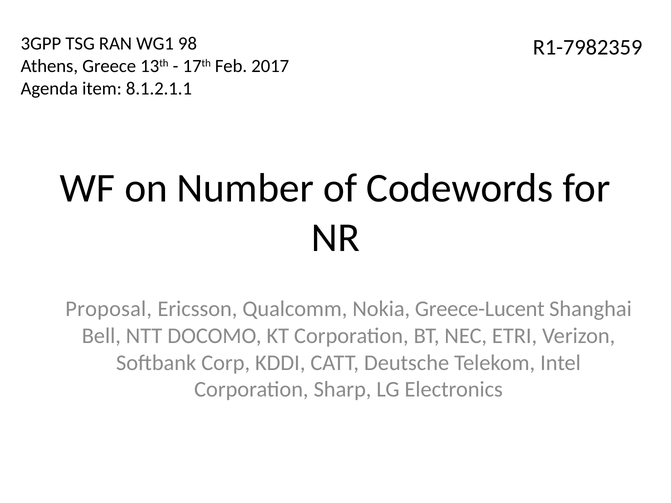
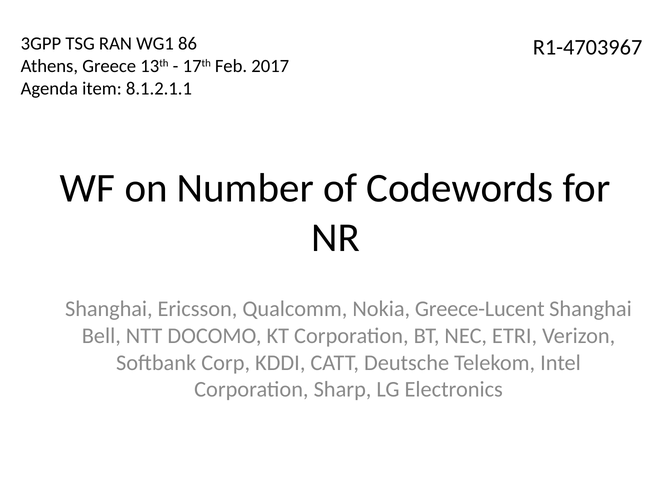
98: 98 -> 86
R1-7982359: R1-7982359 -> R1-4703967
Proposal at (109, 309): Proposal -> Shanghai
